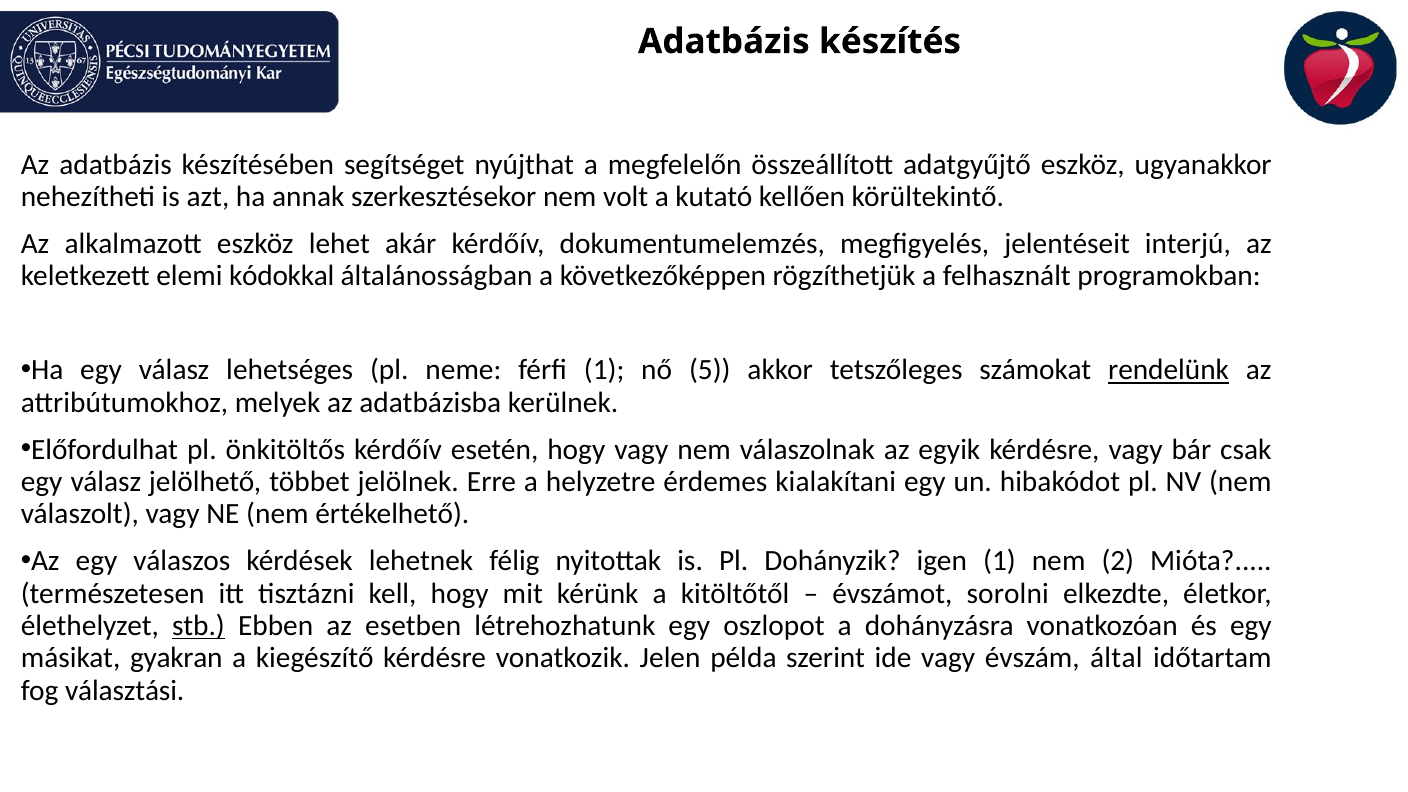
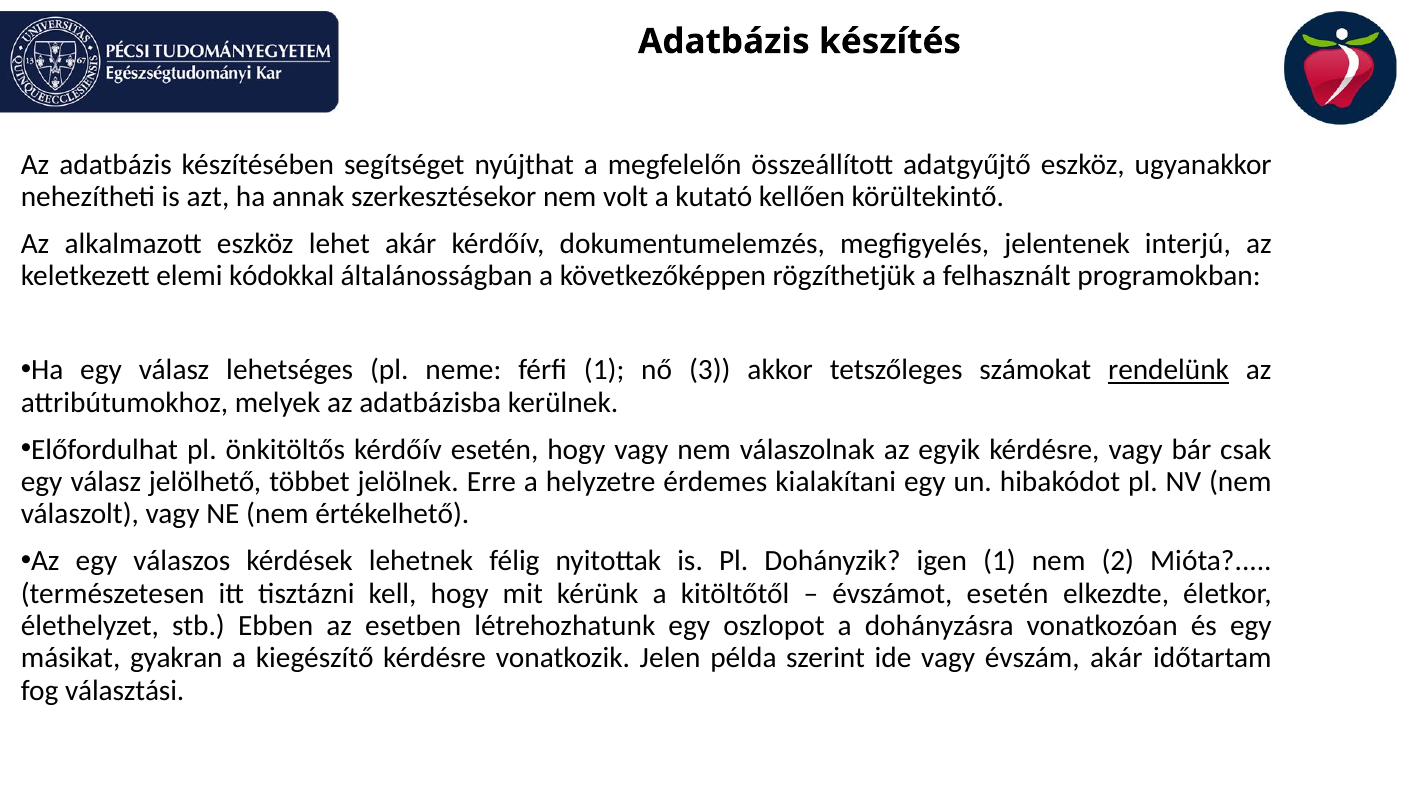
jelentéseit: jelentéseit -> jelentenek
5: 5 -> 3
évszámot sorolni: sorolni -> esetén
stb underline: present -> none
évszám által: által -> akár
